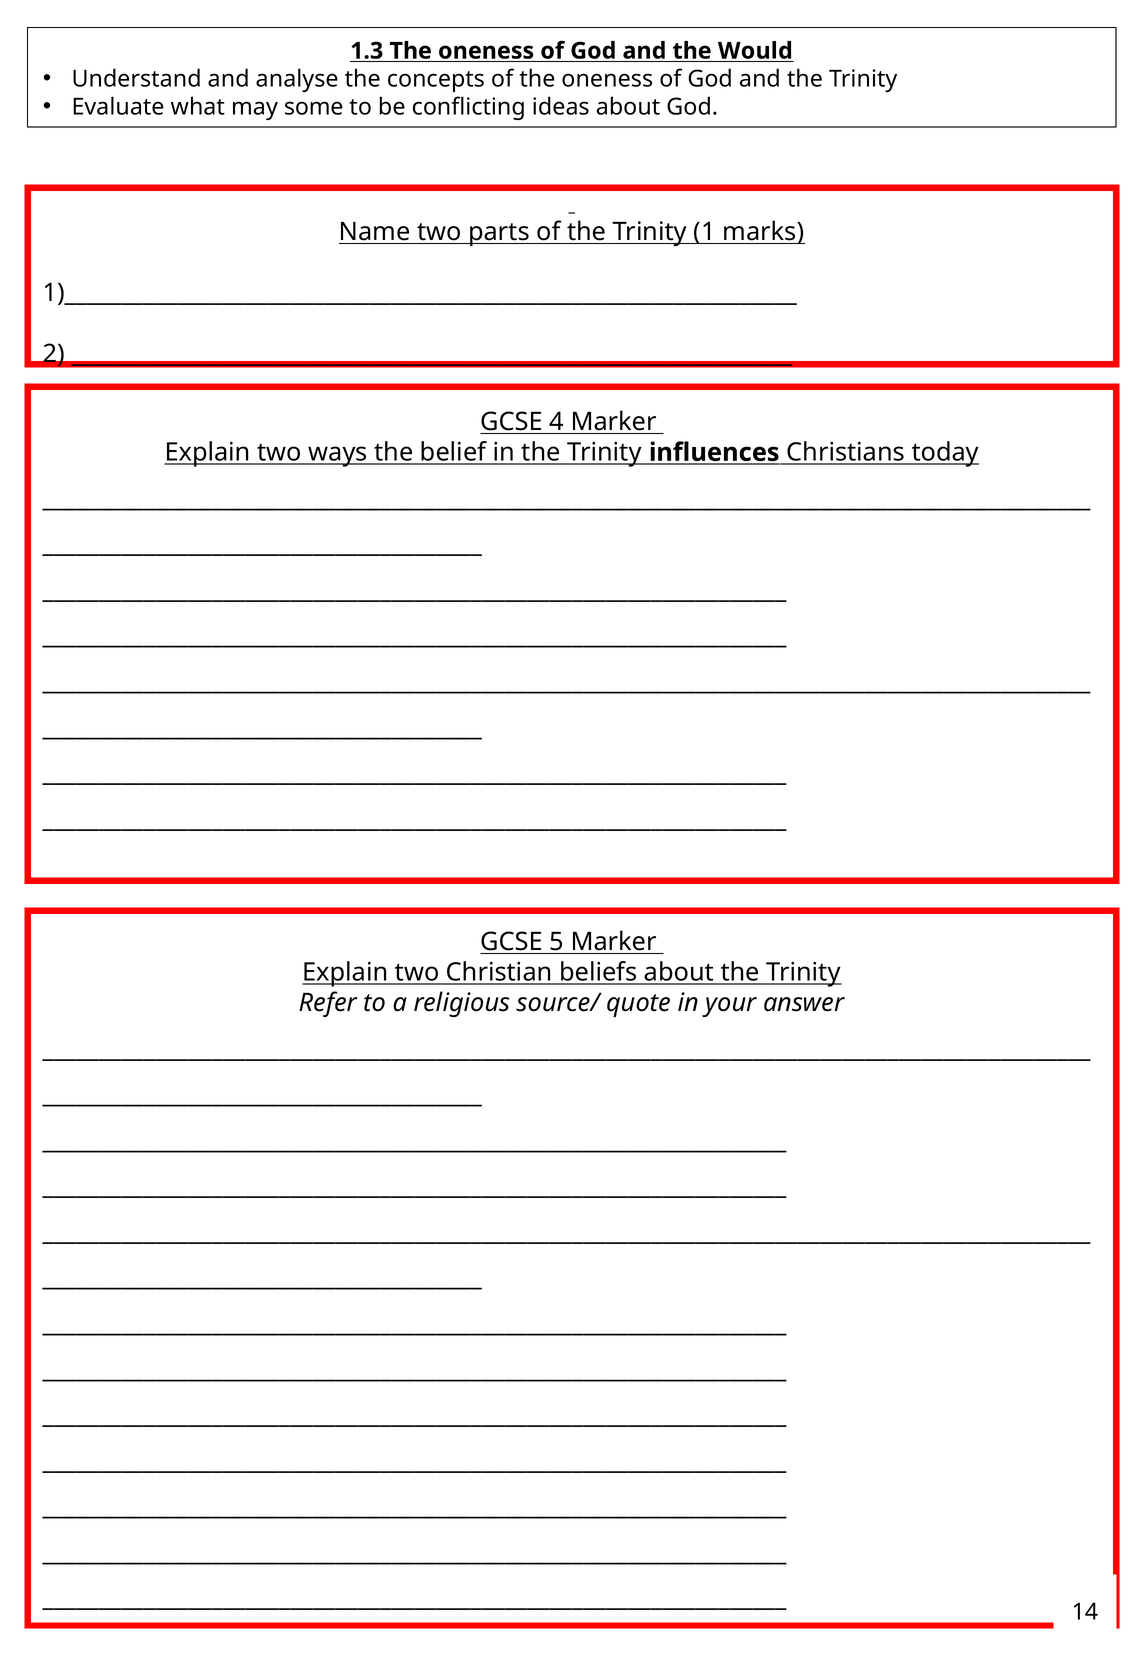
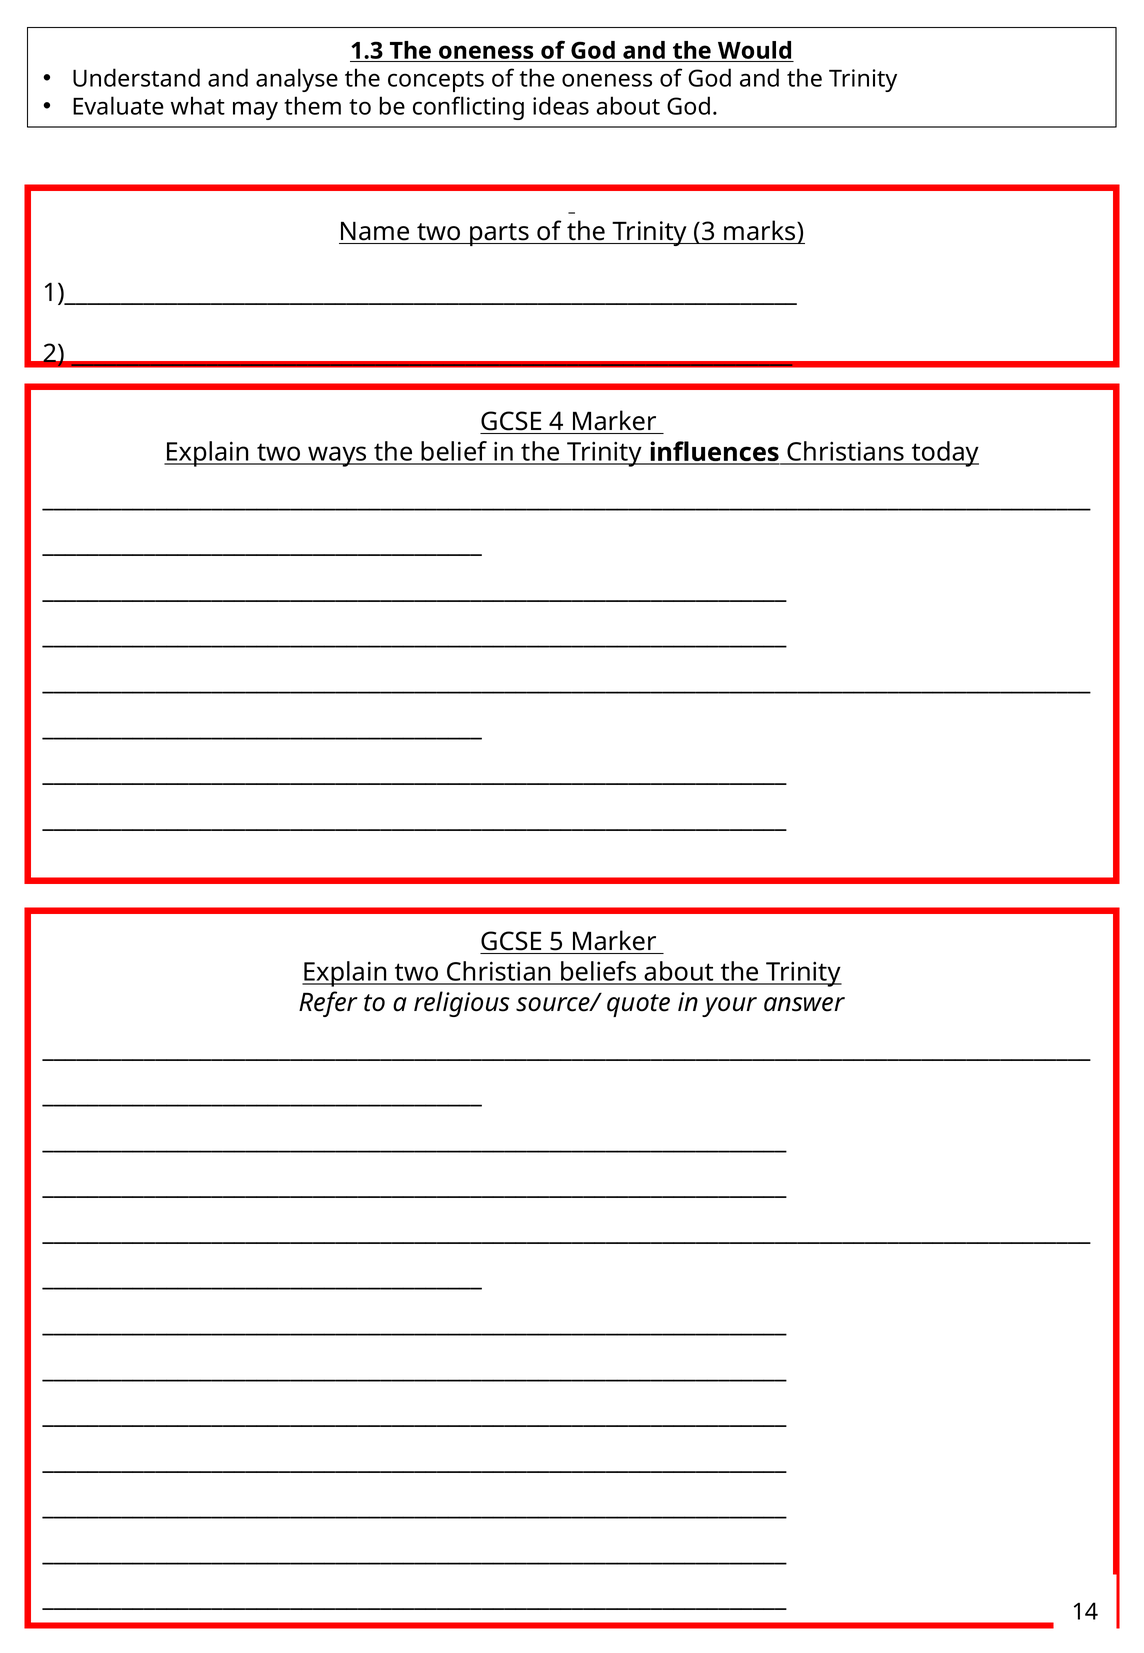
some: some -> them
1: 1 -> 3
